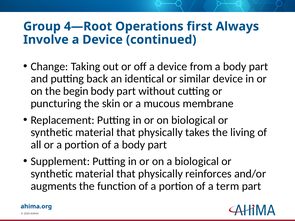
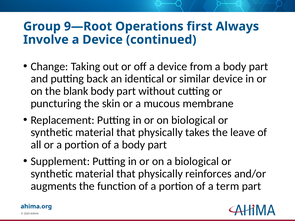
4—Root: 4—Root -> 9—Root
begin: begin -> blank
living: living -> leave
